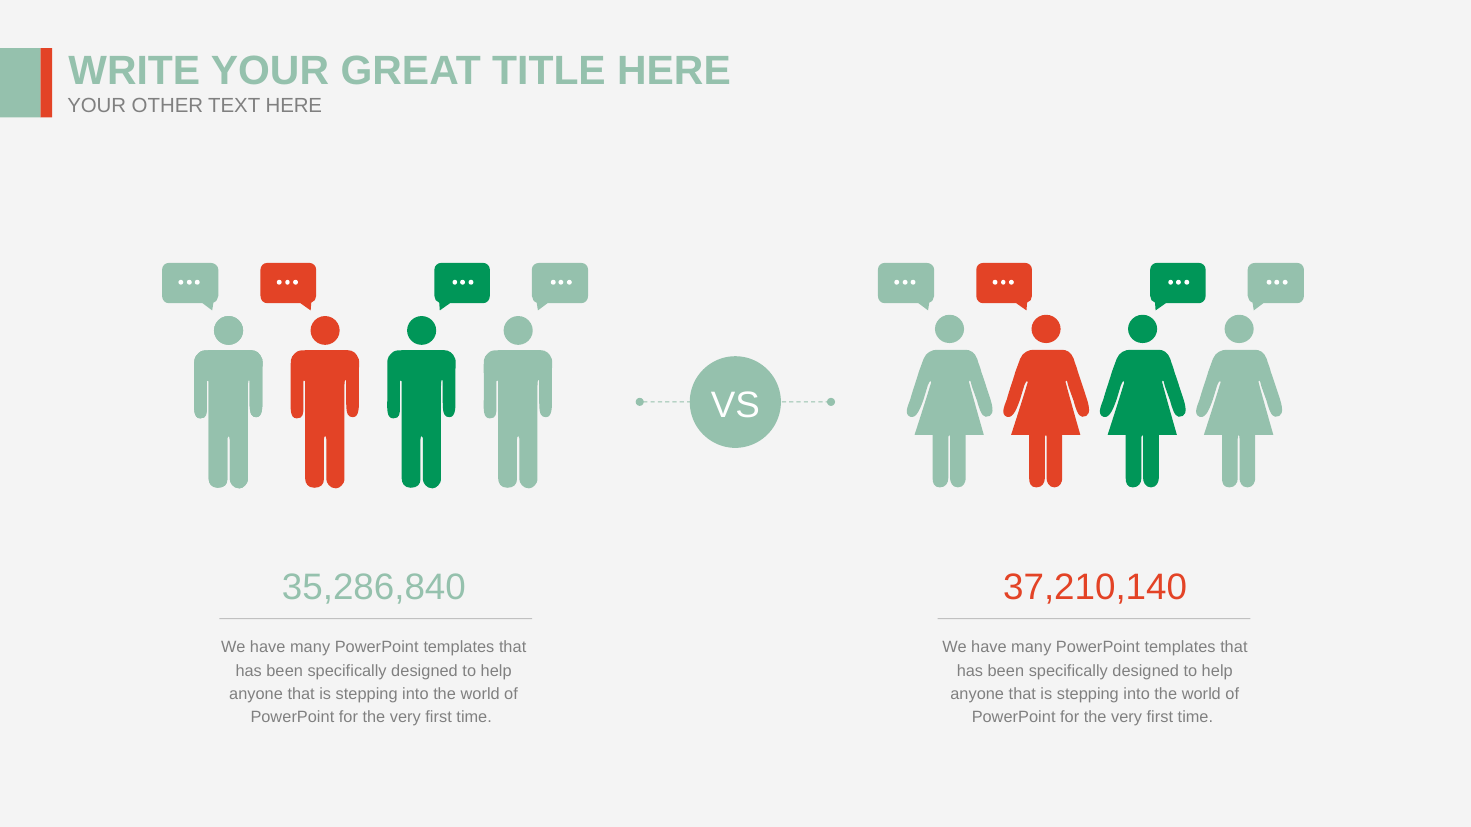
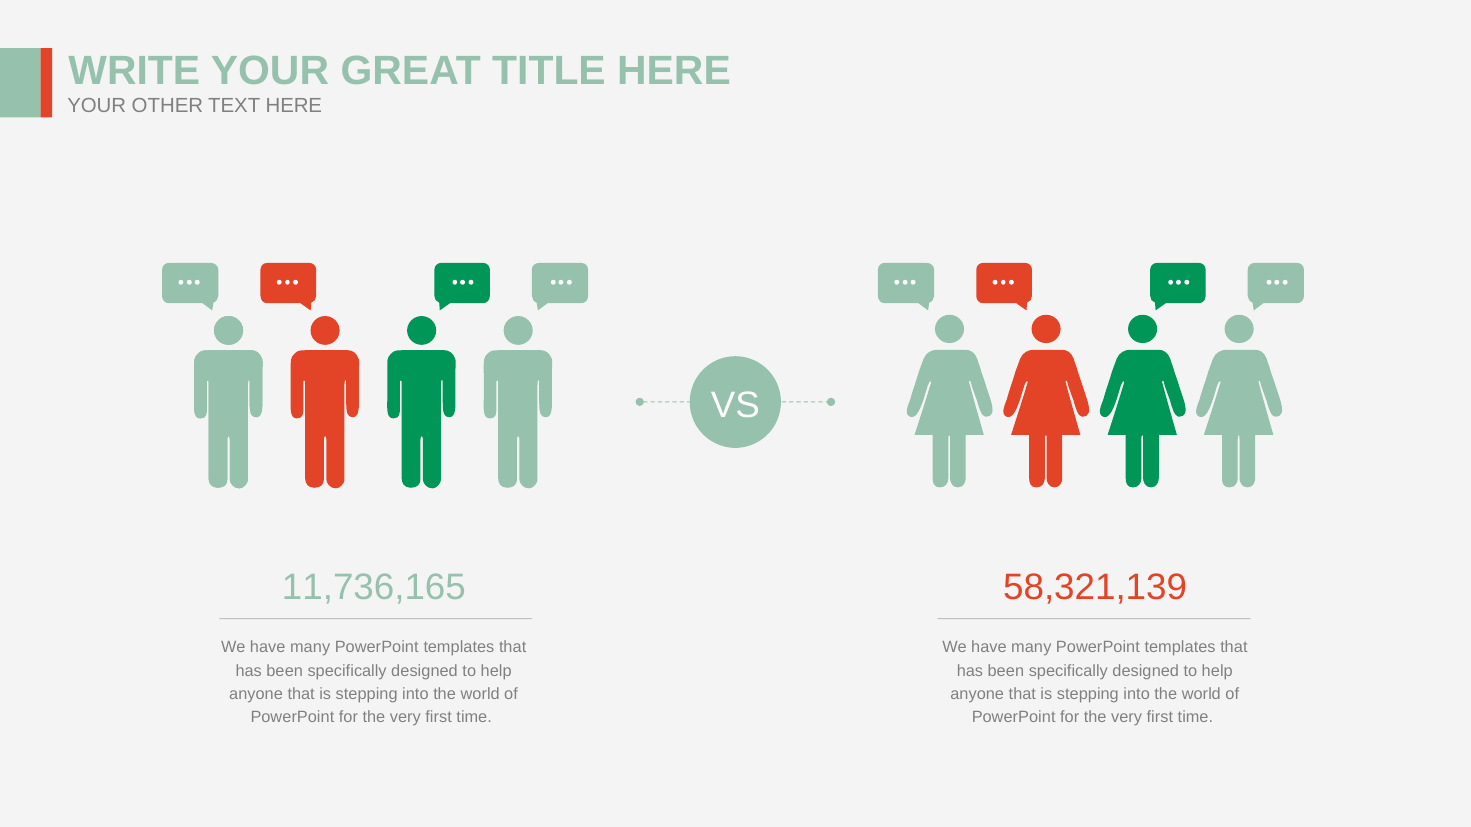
35,286,840: 35,286,840 -> 11,736,165
37,210,140: 37,210,140 -> 58,321,139
